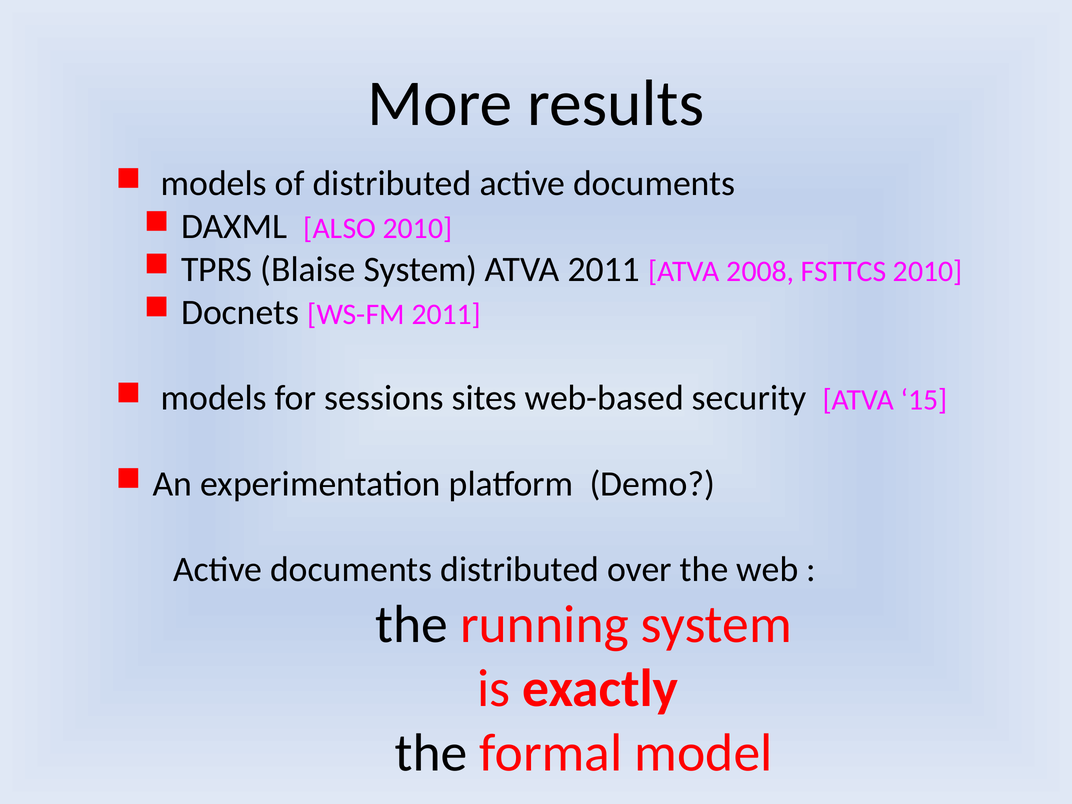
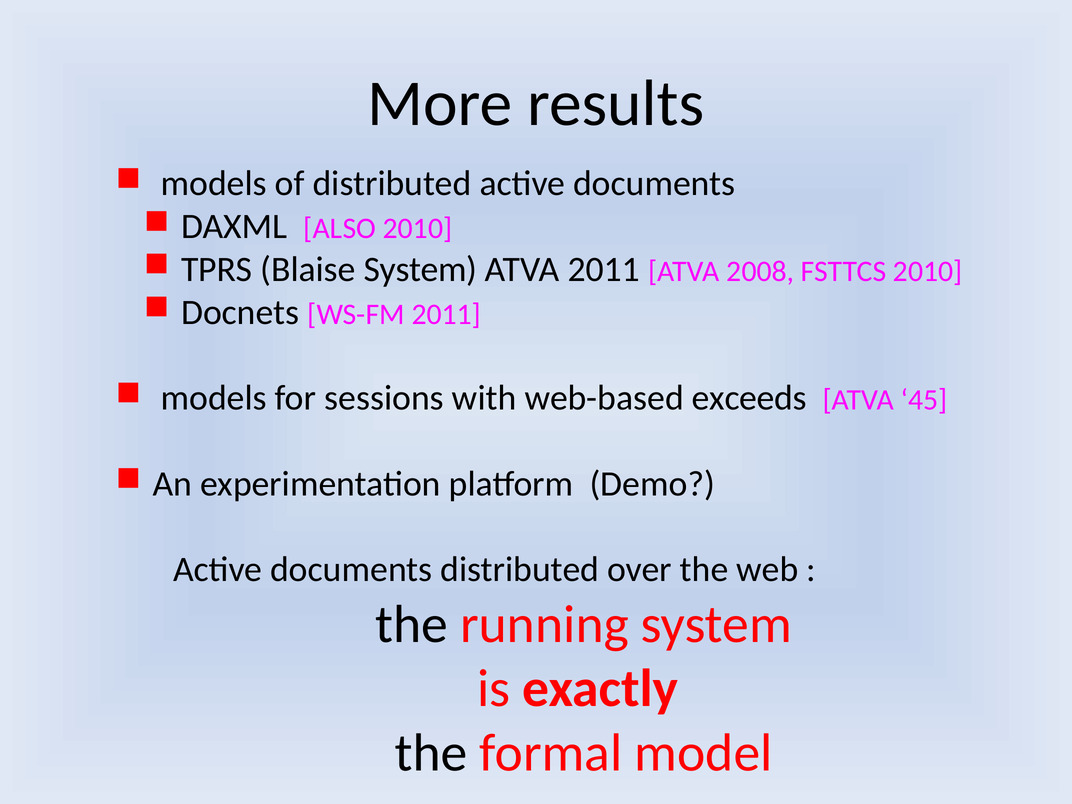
sites: sites -> with
security: security -> exceeds
15: 15 -> 45
